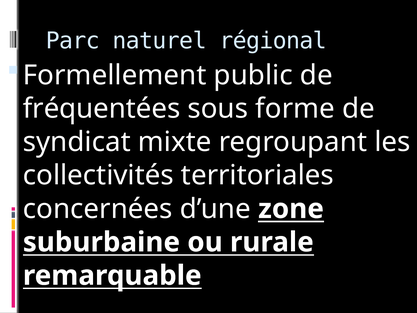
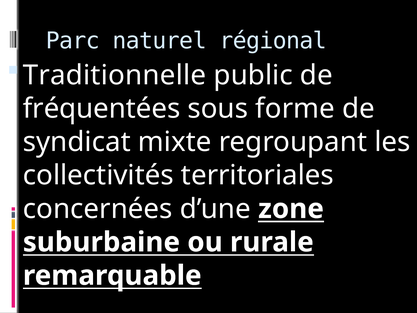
Formellement: Formellement -> Traditionnelle
